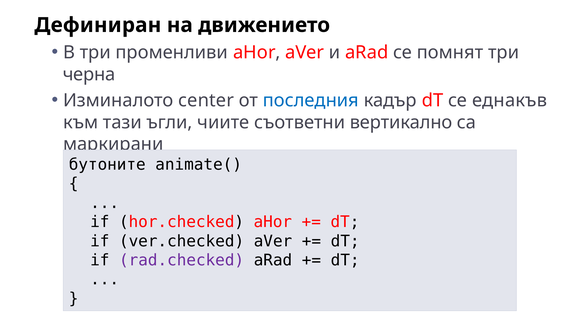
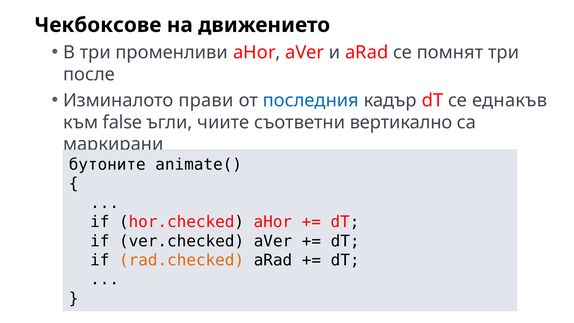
Дефиниран: Дефиниран -> Чекбоксове
черна: черна -> после
center: center -> прави
тази: тази -> false
rad.checked colour: purple -> orange
